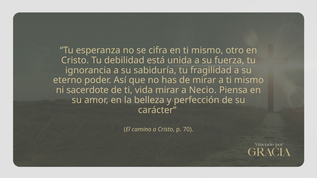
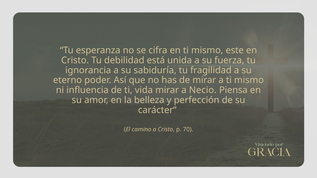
otro: otro -> este
sacerdote: sacerdote -> influencia
